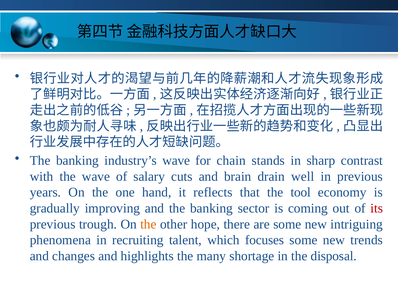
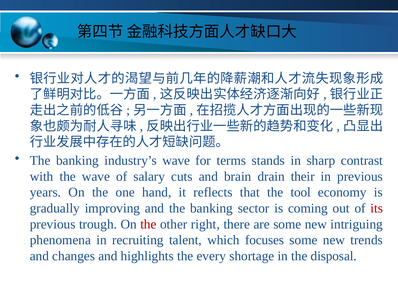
chain: chain -> terms
well: well -> their
the at (148, 225) colour: orange -> red
hope: hope -> right
many: many -> every
